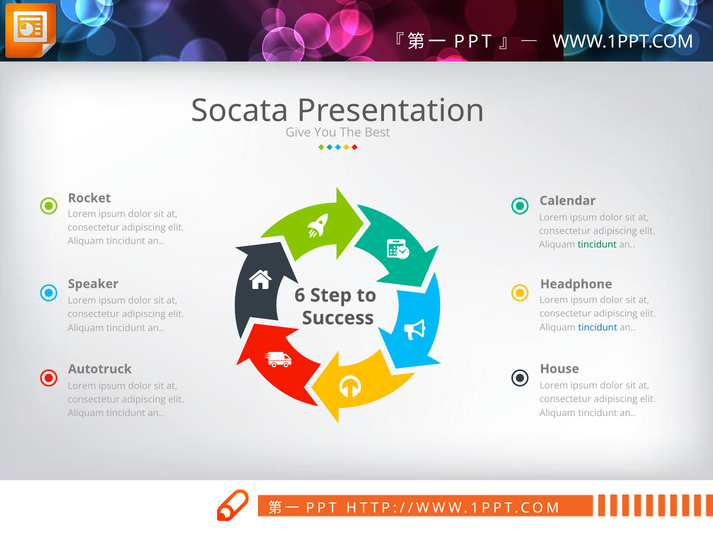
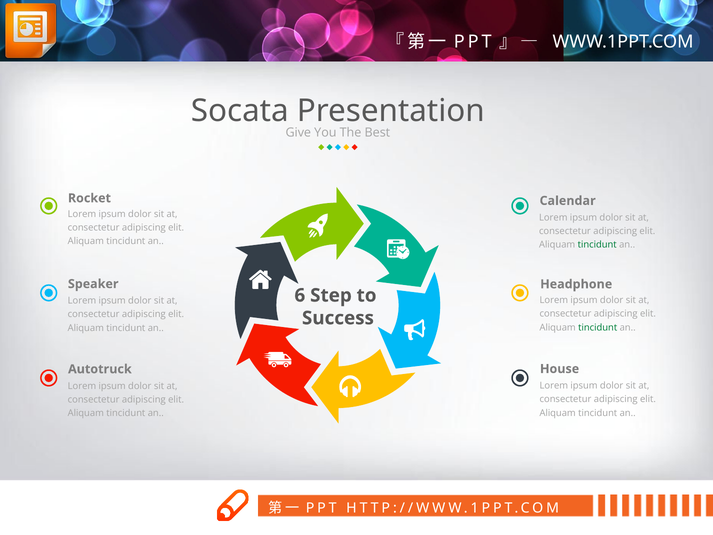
tincidunt at (598, 327) colour: blue -> green
